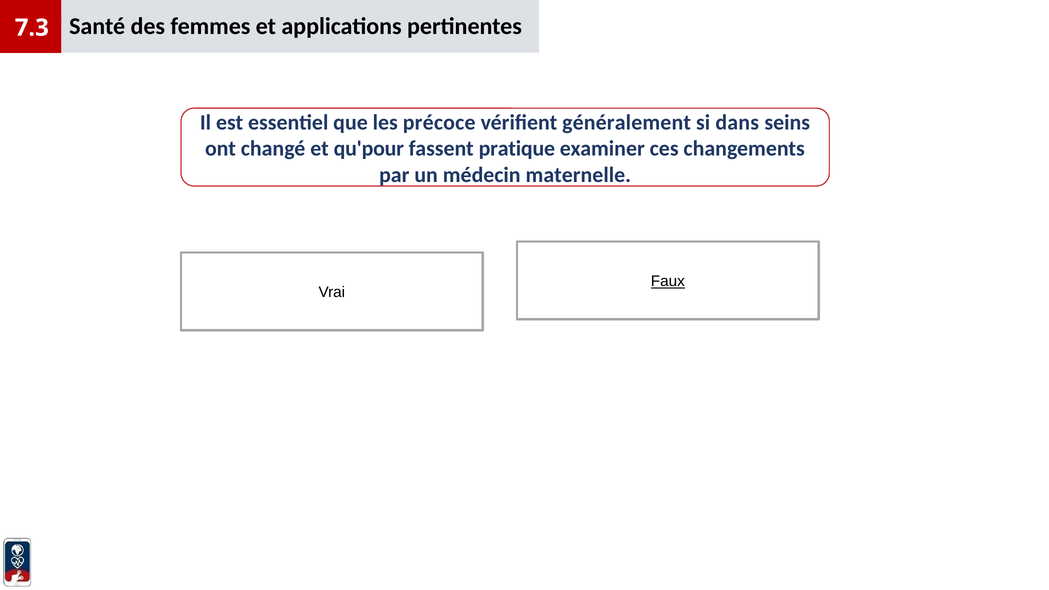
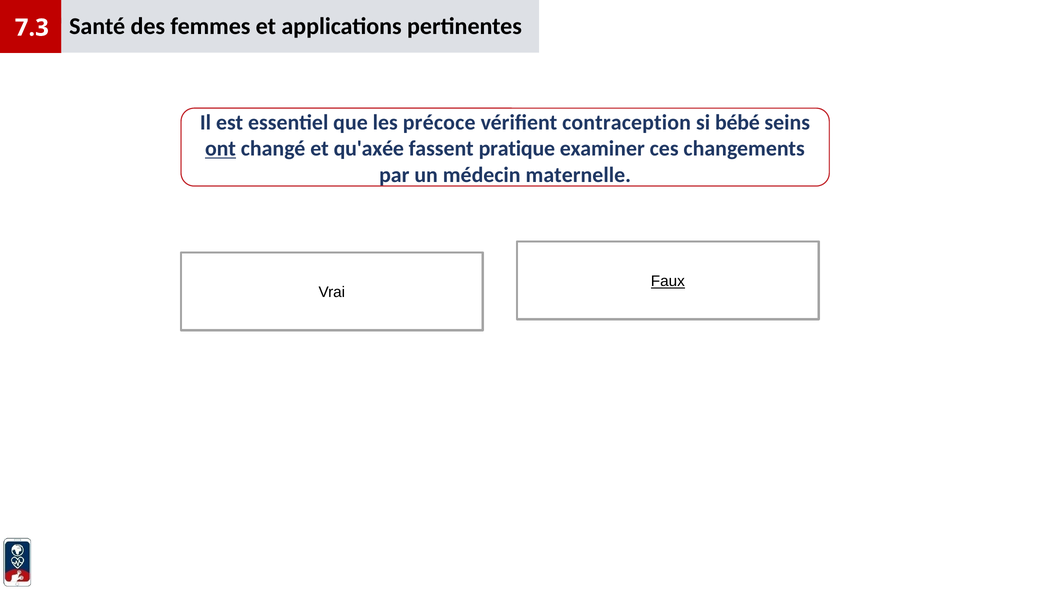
généralement: généralement -> contraception
dans: dans -> bébé
ont underline: none -> present
qu'pour: qu'pour -> qu'axée
